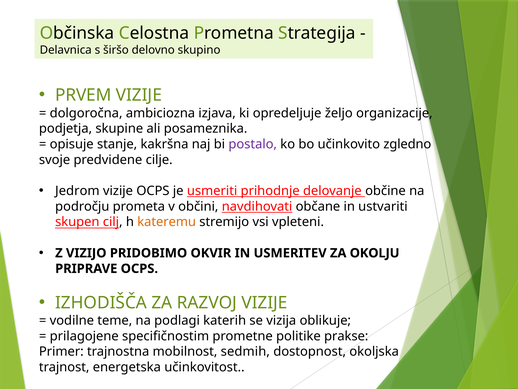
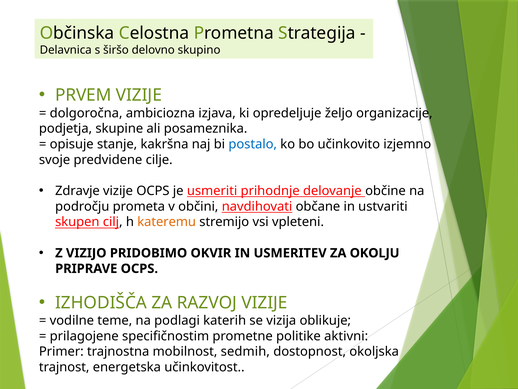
postalo colour: purple -> blue
zgledno: zgledno -> izjemno
Jedrom: Jedrom -> Zdravje
prakse: prakse -> aktivni
